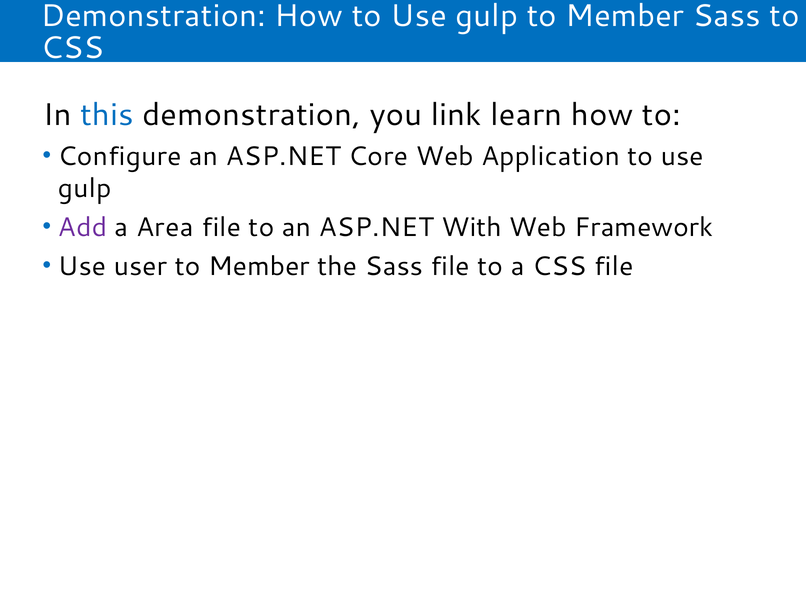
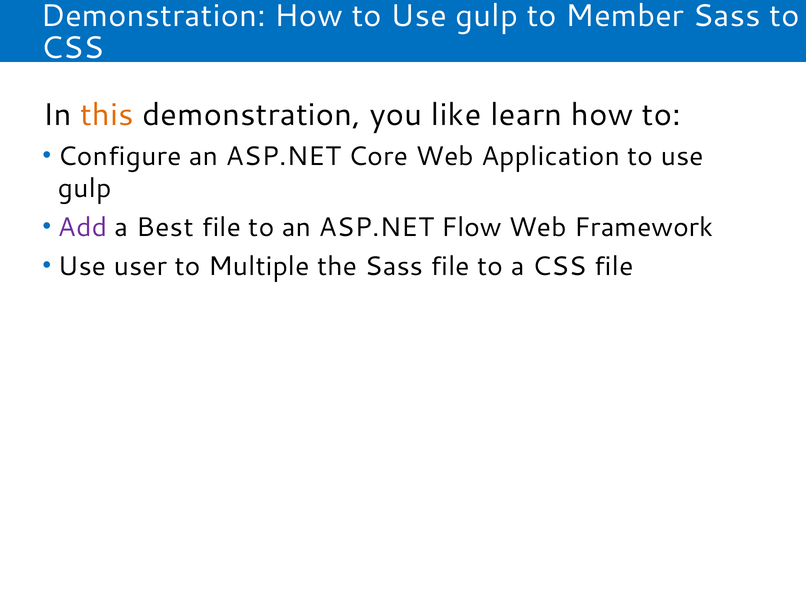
this colour: blue -> orange
link: link -> like
Area: Area -> Best
With: With -> Flow
Member at (259, 267): Member -> Multiple
